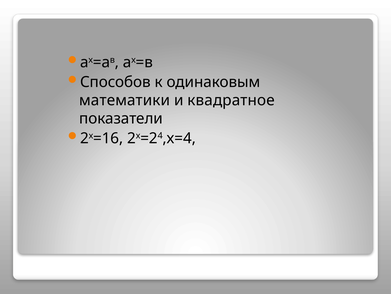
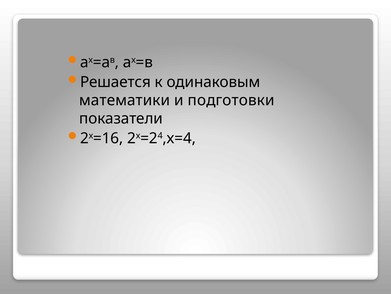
Способов: Способов -> Решается
квадратное: квадратное -> подготовки
